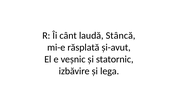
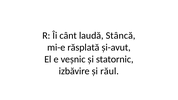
lega: lega -> răul
